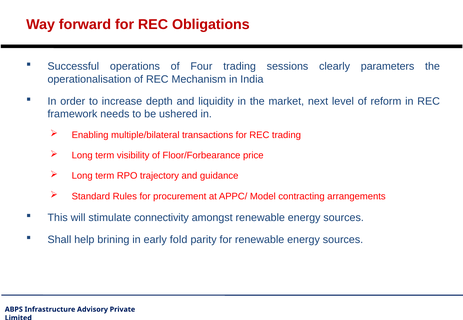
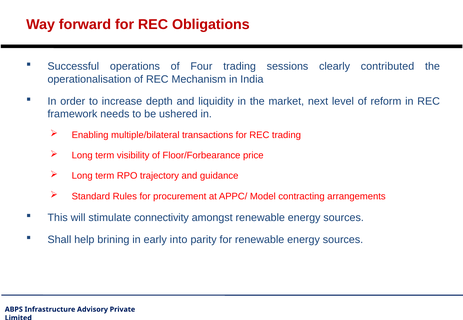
parameters: parameters -> contributed
fold: fold -> into
